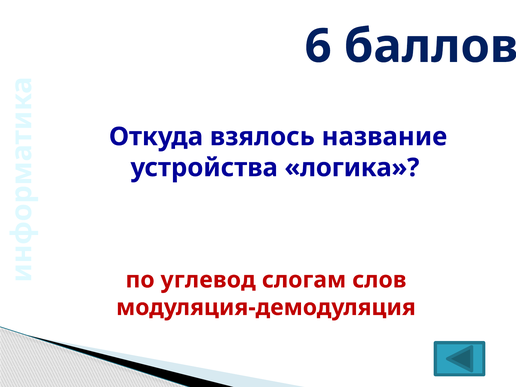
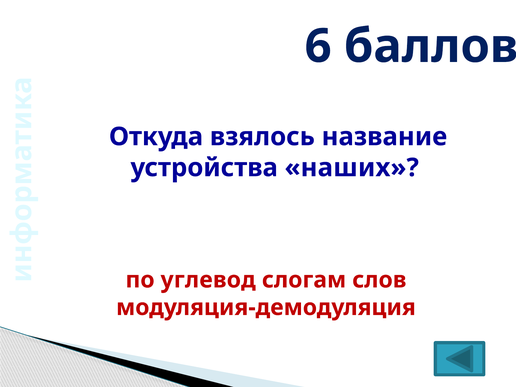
логика: логика -> наших
